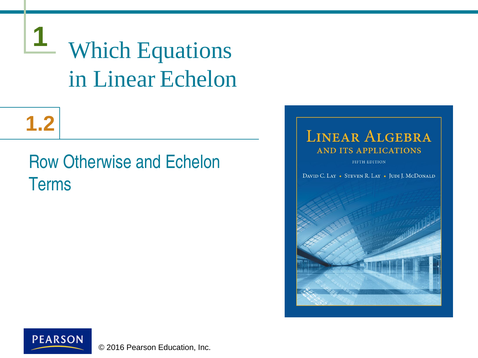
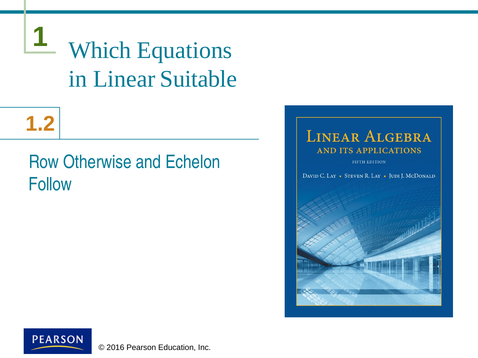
Linear Echelon: Echelon -> Suitable
Terms: Terms -> Follow
